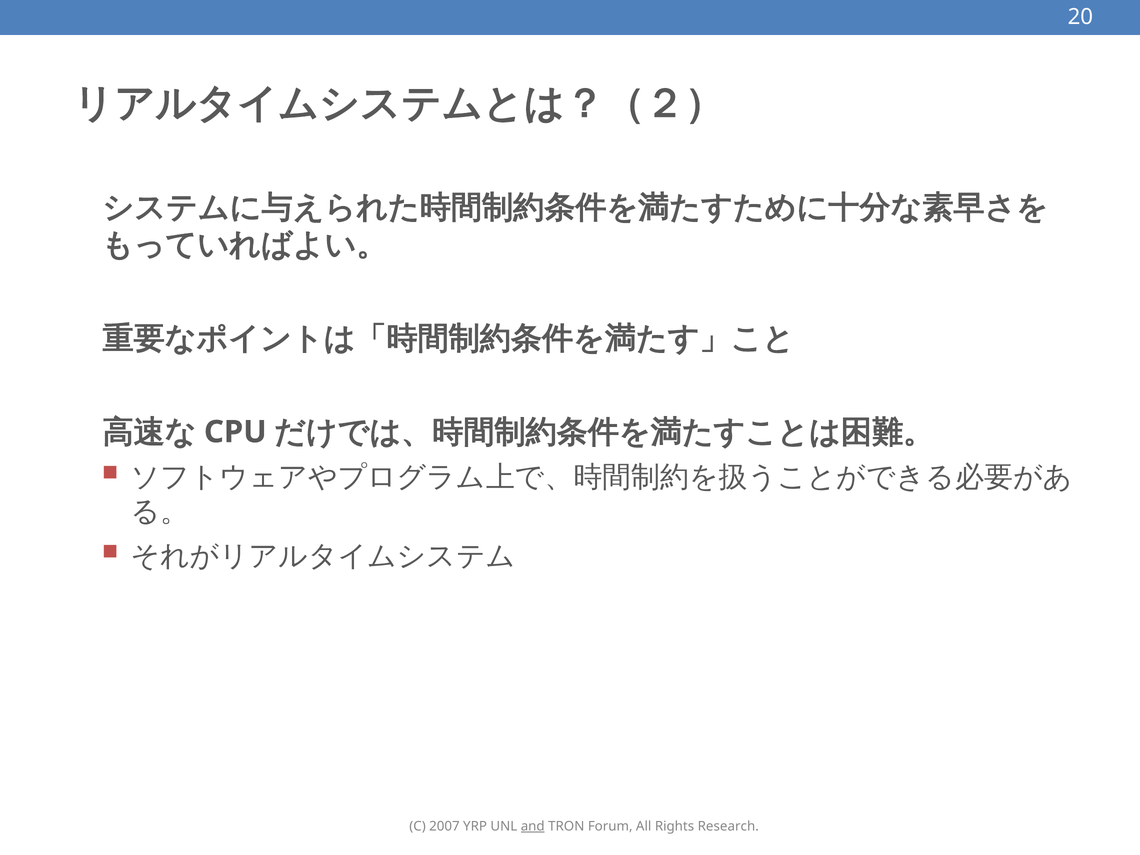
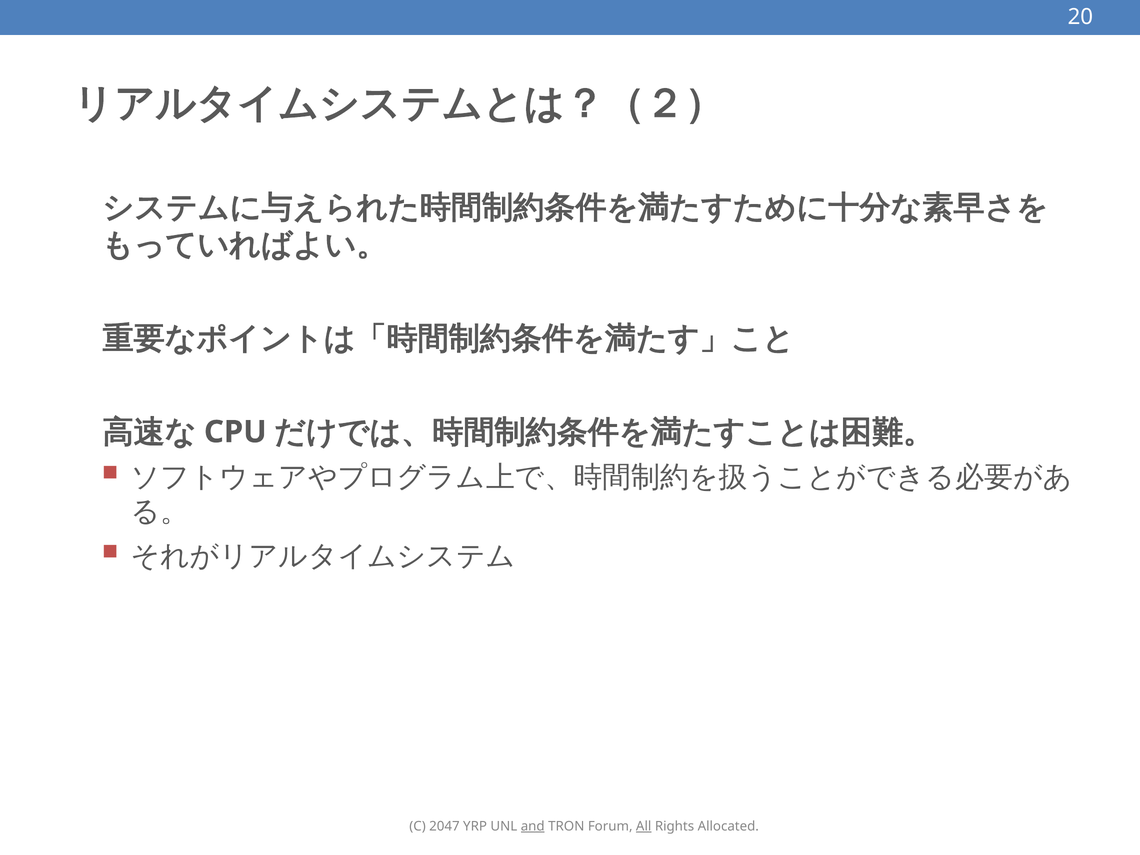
2007: 2007 -> 2047
All underline: none -> present
Research: Research -> Allocated
